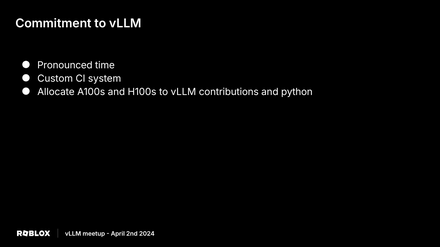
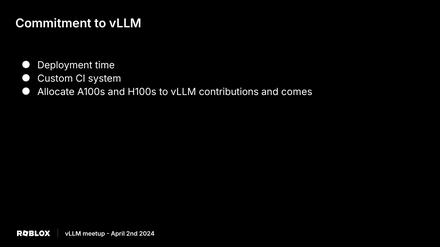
Pronounced: Pronounced -> Deployment
python: python -> comes
